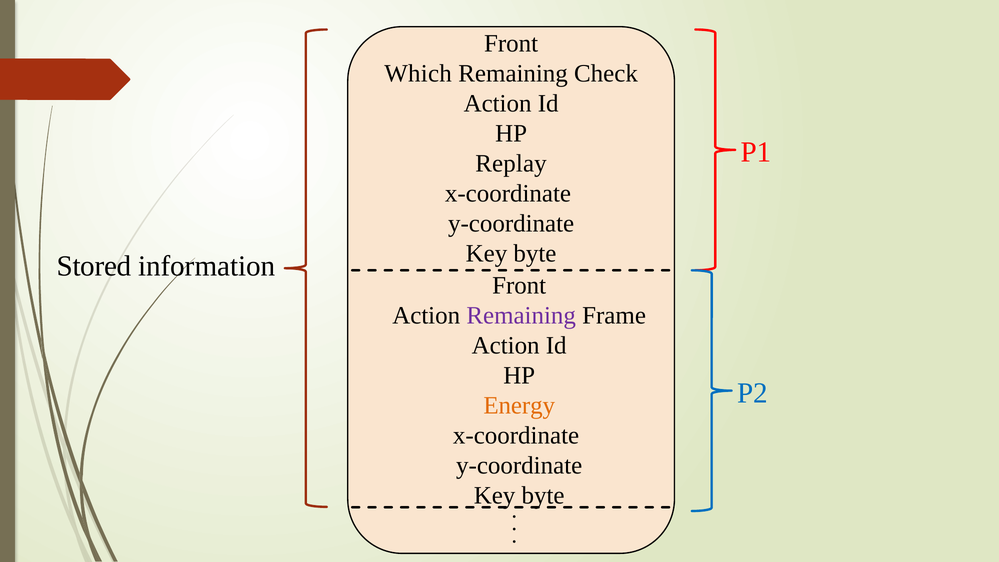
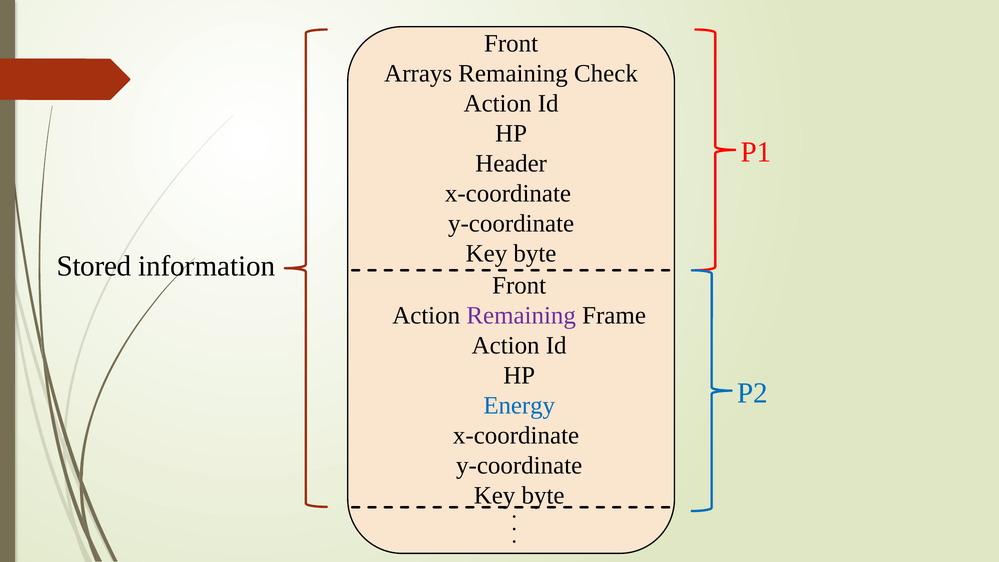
Which: Which -> Arrays
Replay: Replay -> Header
Energy colour: orange -> blue
